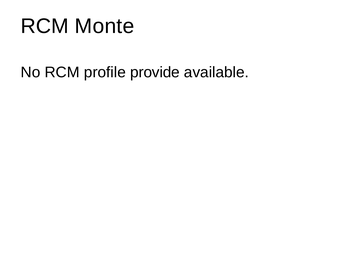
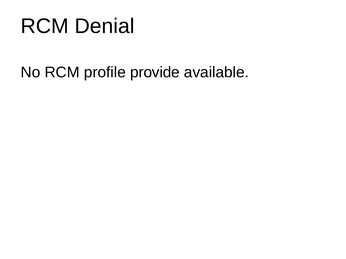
Monte: Monte -> Denial
